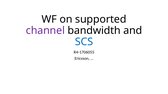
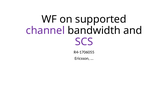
SCS colour: blue -> purple
